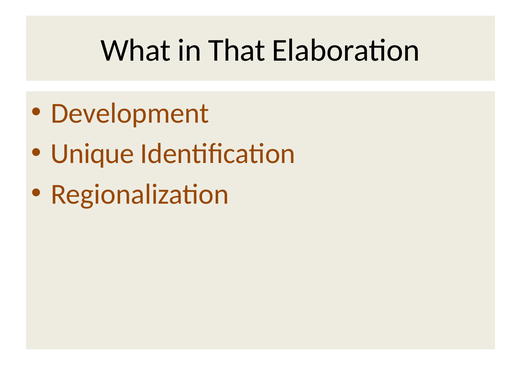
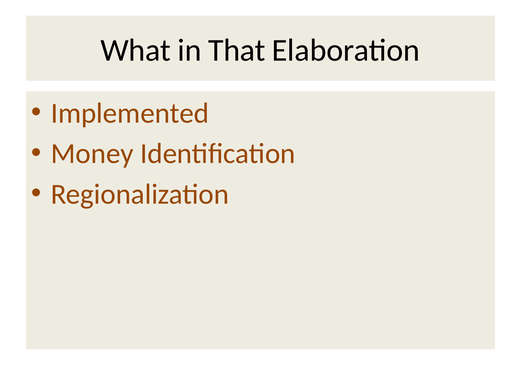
Development: Development -> Implemented
Unique: Unique -> Money
